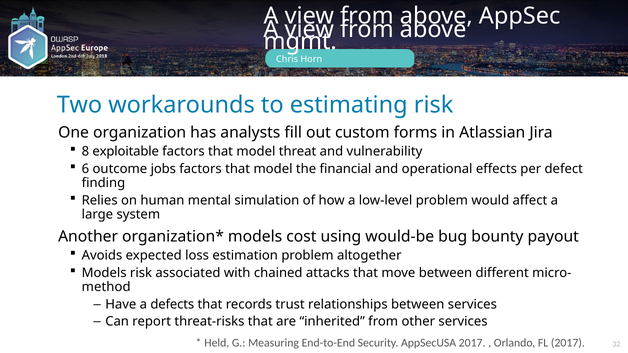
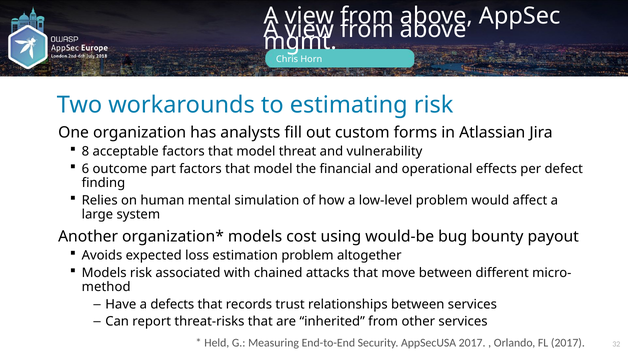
exploitable: exploitable -> acceptable
jobs: jobs -> part
